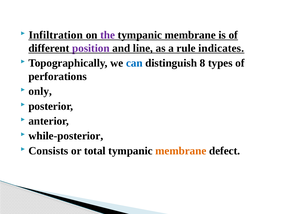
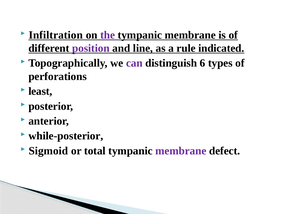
indicates: indicates -> indicated
can colour: blue -> purple
8: 8 -> 6
only: only -> least
Consists: Consists -> Sigmoid
membrane at (181, 151) colour: orange -> purple
